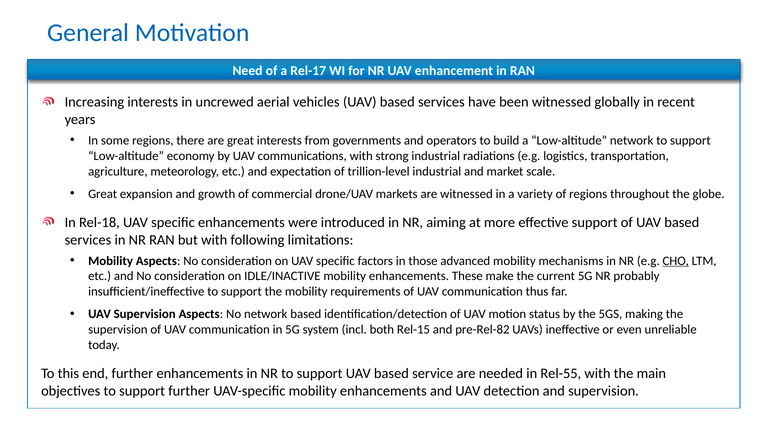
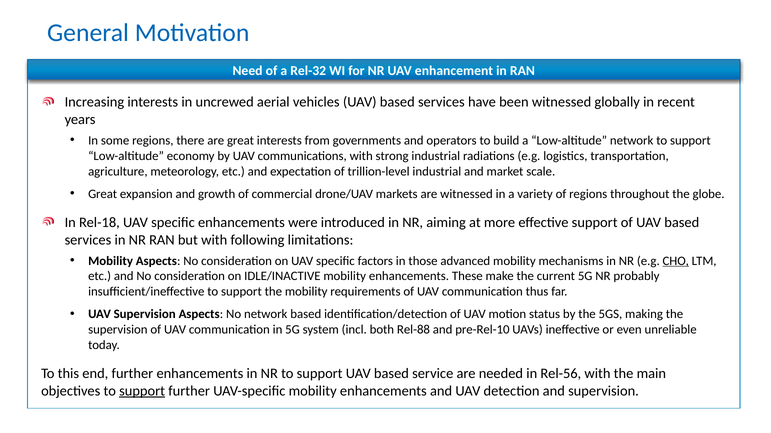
Rel-17: Rel-17 -> Rel-32
Rel-15: Rel-15 -> Rel-88
pre-Rel-82: pre-Rel-82 -> pre-Rel-10
Rel-55: Rel-55 -> Rel-56
support at (142, 391) underline: none -> present
